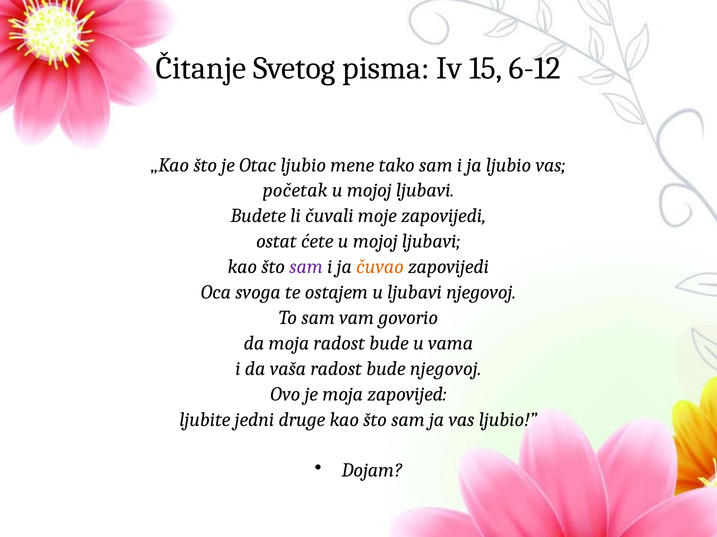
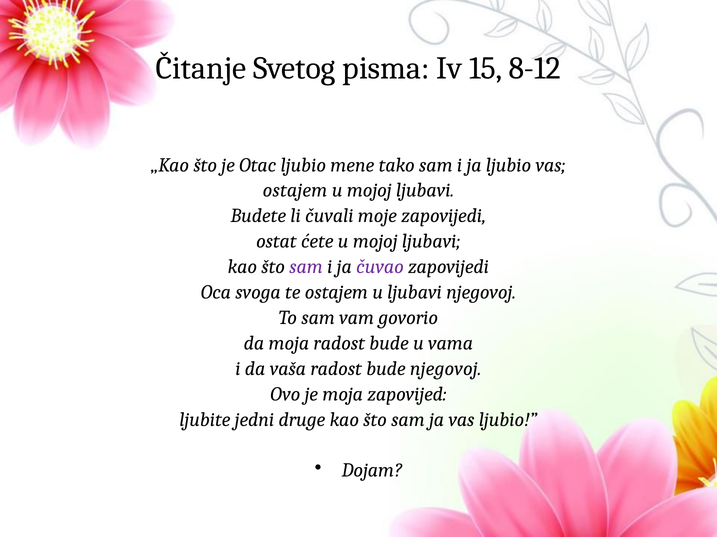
6-12: 6-12 -> 8-12
početak at (295, 191): početak -> ostajem
čuvao colour: orange -> purple
